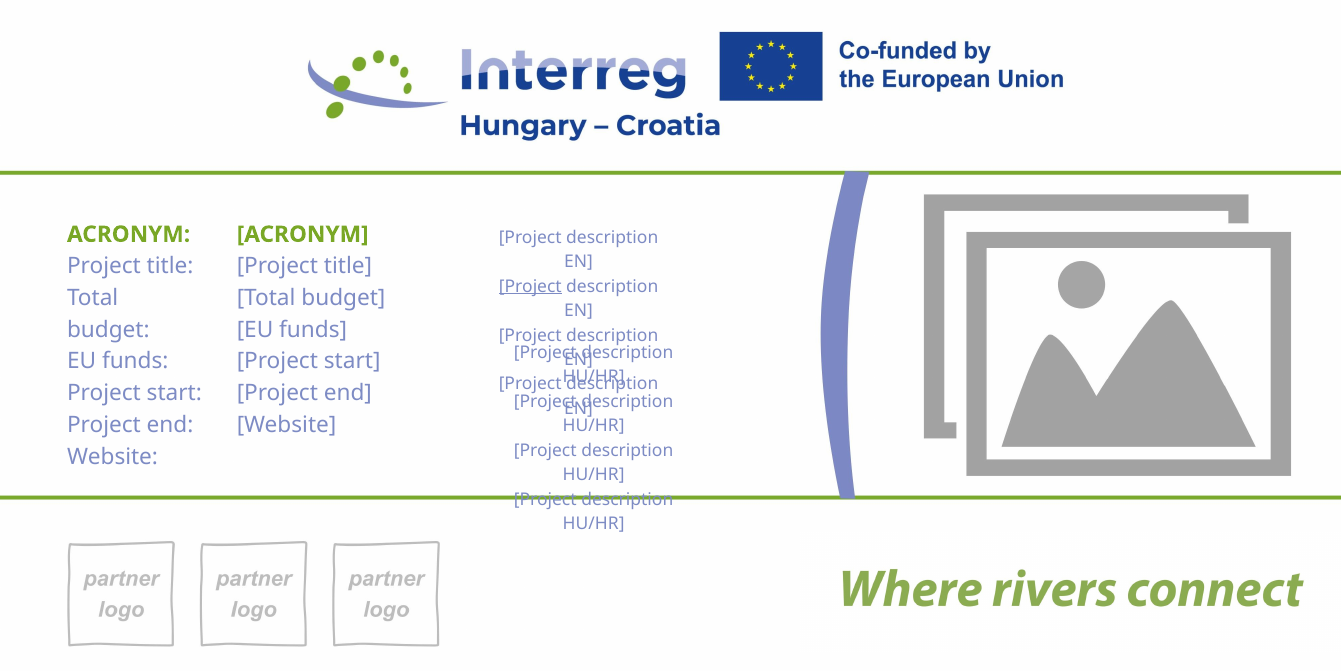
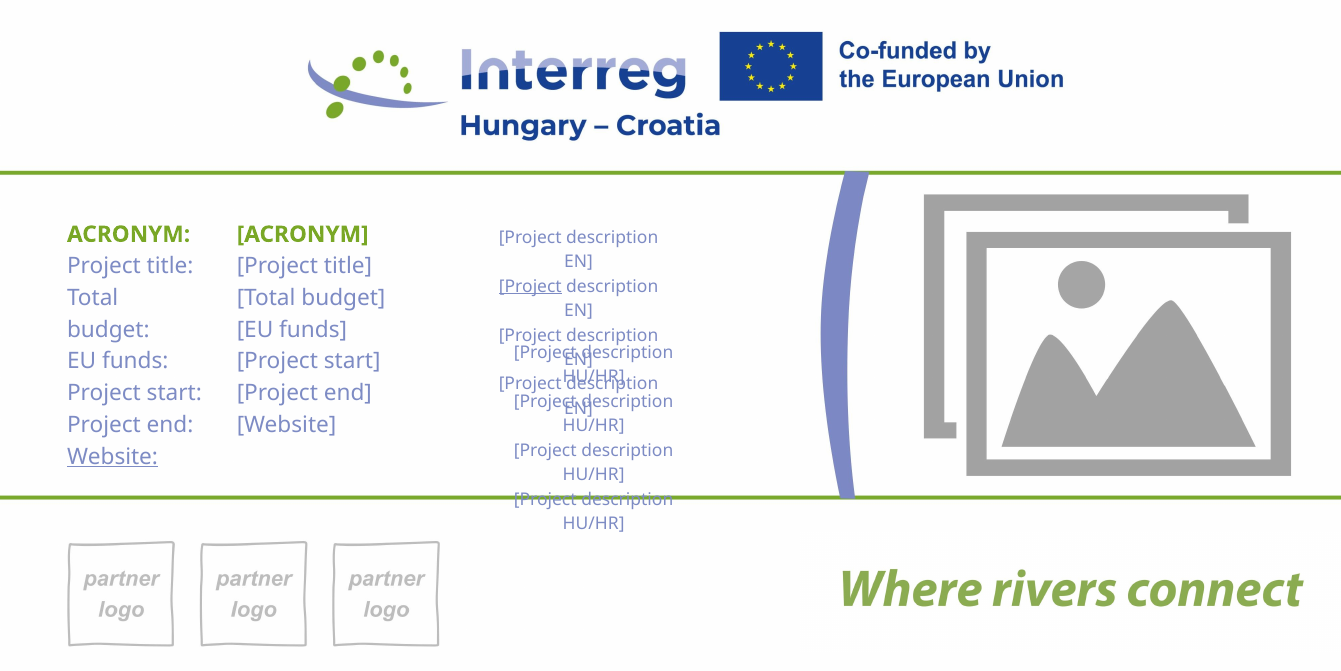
Website at (112, 456) underline: none -> present
